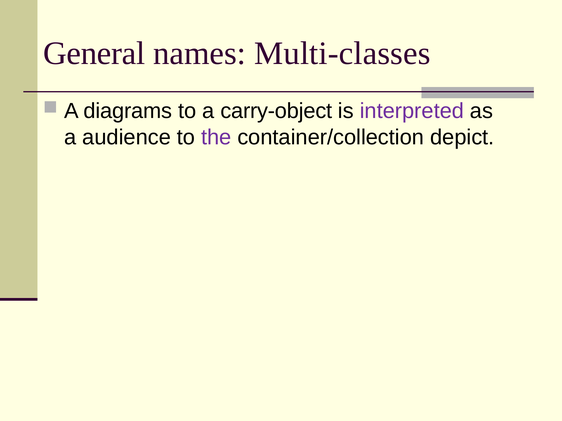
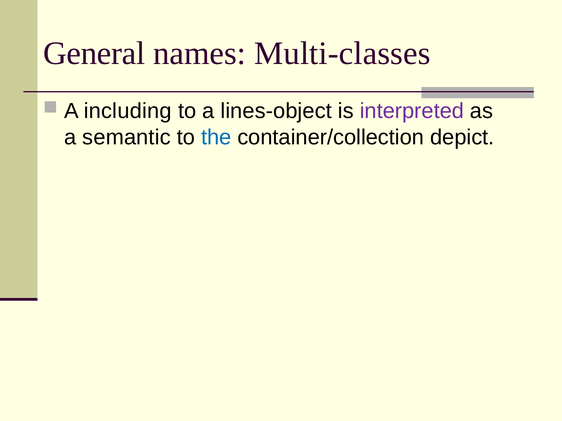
diagrams: diagrams -> including
carry-object: carry-object -> lines-object
audience: audience -> semantic
the colour: purple -> blue
